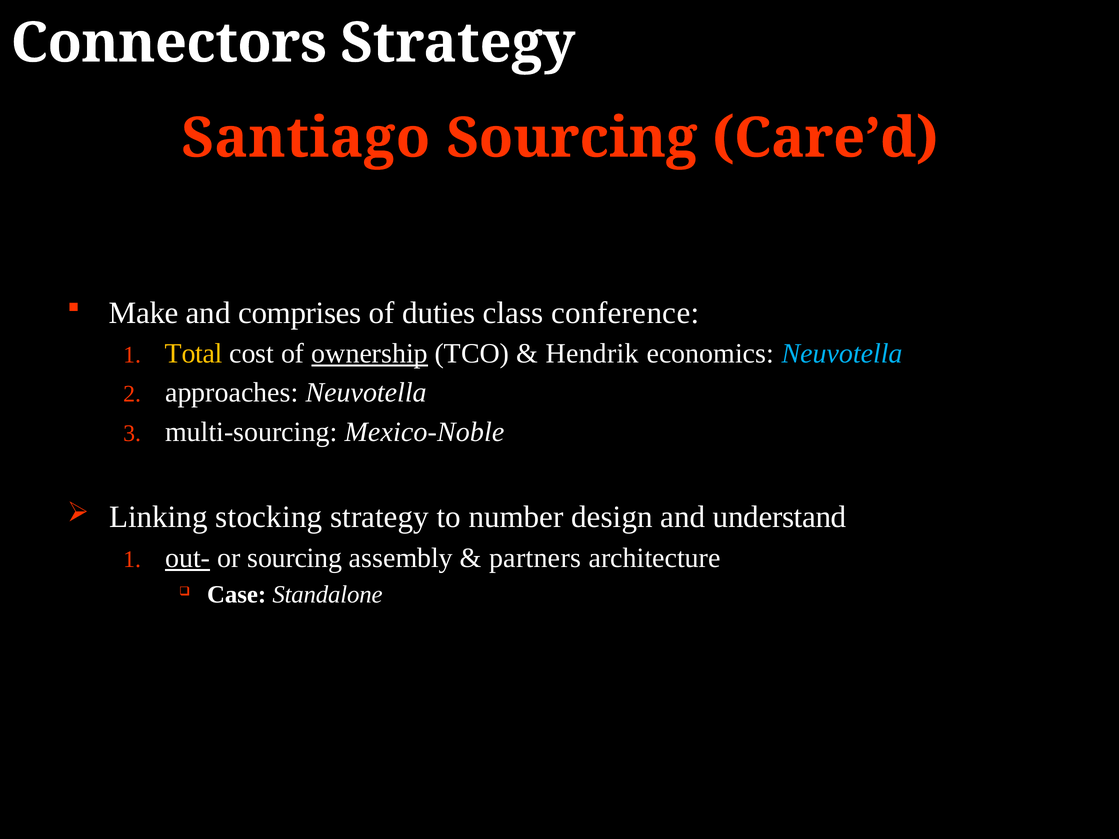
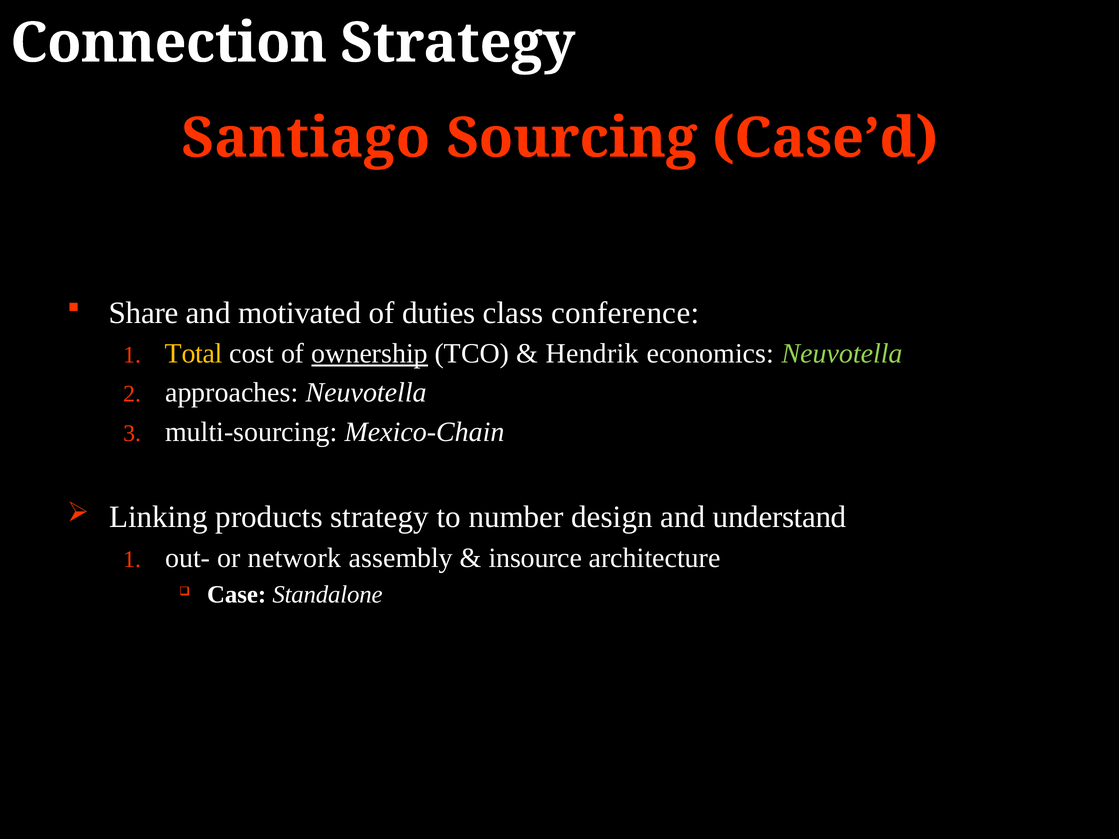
Connectors: Connectors -> Connection
Care’d: Care’d -> Case’d
Make: Make -> Share
comprises: comprises -> motivated
Neuvotella at (842, 354) colour: light blue -> light green
Mexico-Noble: Mexico-Noble -> Mexico-Chain
stocking: stocking -> products
out- underline: present -> none
or sourcing: sourcing -> network
partners: partners -> insource
